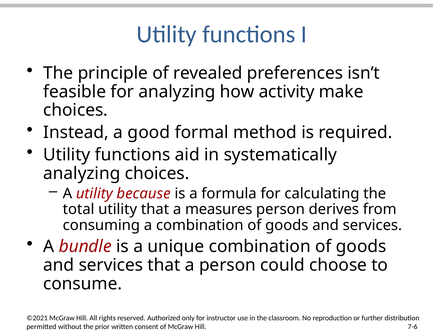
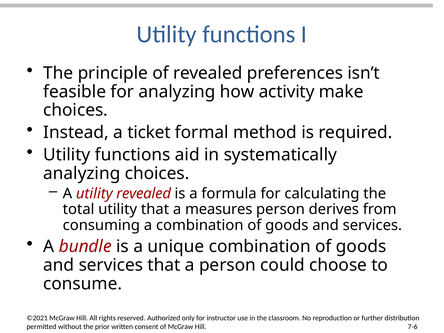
good: good -> ticket
utility because: because -> revealed
